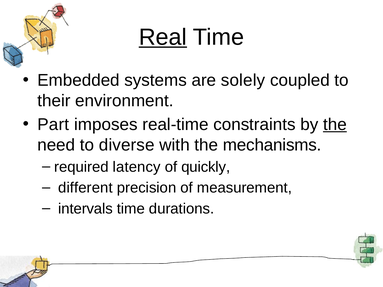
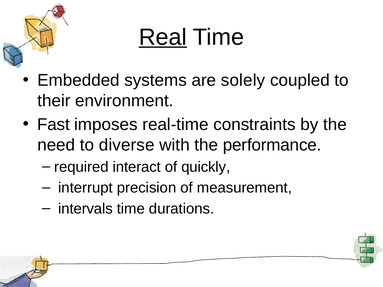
Part: Part -> Fast
the at (335, 125) underline: present -> none
mechanisms: mechanisms -> performance
latency: latency -> interact
different: different -> interrupt
